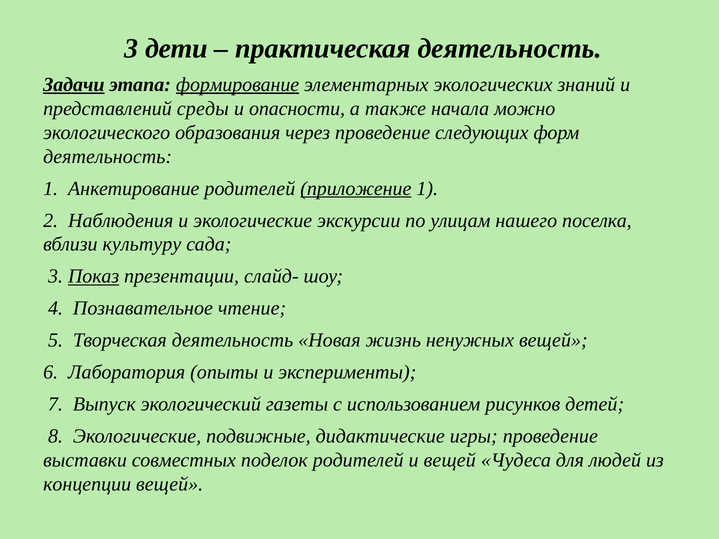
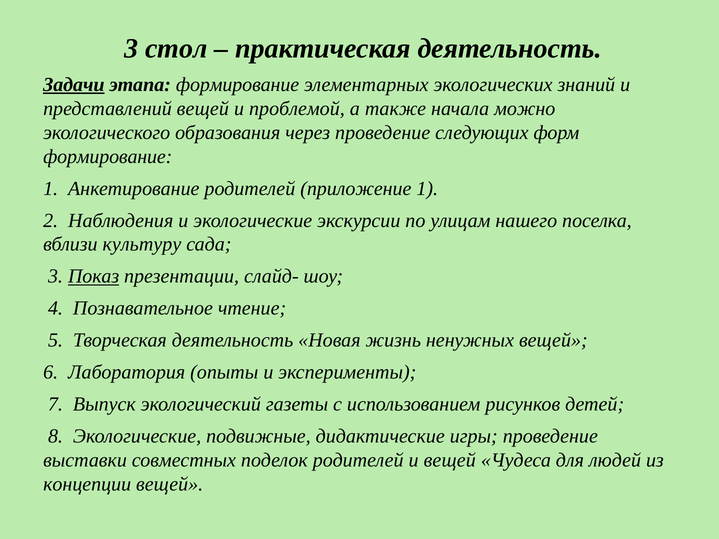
дети: дети -> стол
формирование at (238, 85) underline: present -> none
представлений среды: среды -> вещей
опасности: опасности -> проблемой
деятельность at (108, 157): деятельность -> формирование
приложение underline: present -> none
